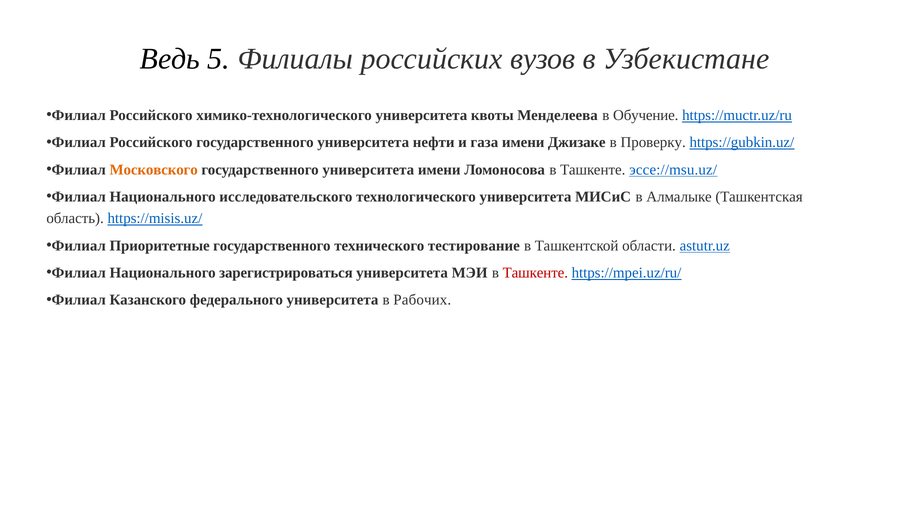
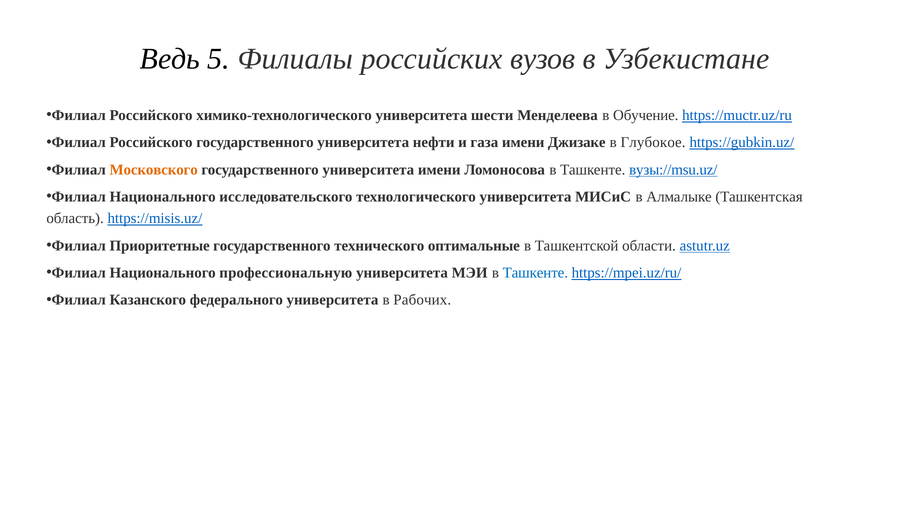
квоты: квоты -> шести
Проверку: Проверку -> Глубокое
эссе://msu.uz/: эссе://msu.uz/ -> вузы://msu.uz/
тестирование: тестирование -> оптимальные
зарегистрироваться: зарегистрироваться -> профессиональную
Ташкенте at (535, 273) colour: red -> blue
